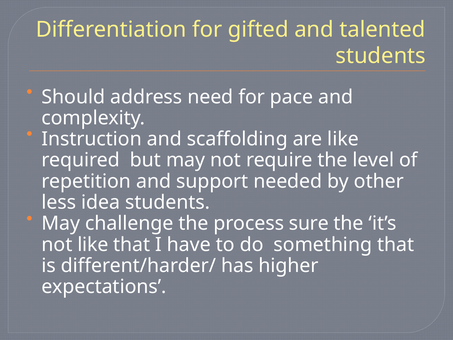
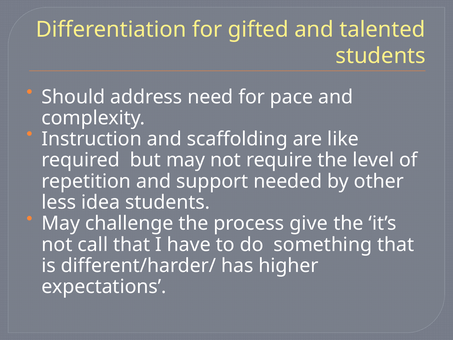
sure: sure -> give
not like: like -> call
